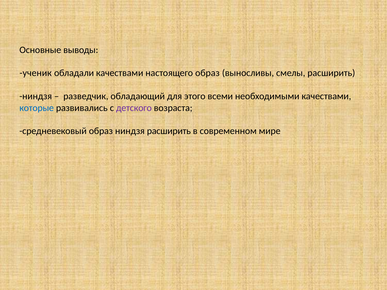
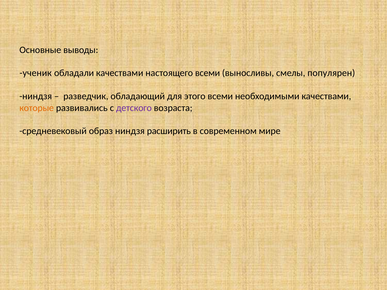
настоящего образ: образ -> всеми
смелы расширить: расширить -> популярен
которые colour: blue -> orange
